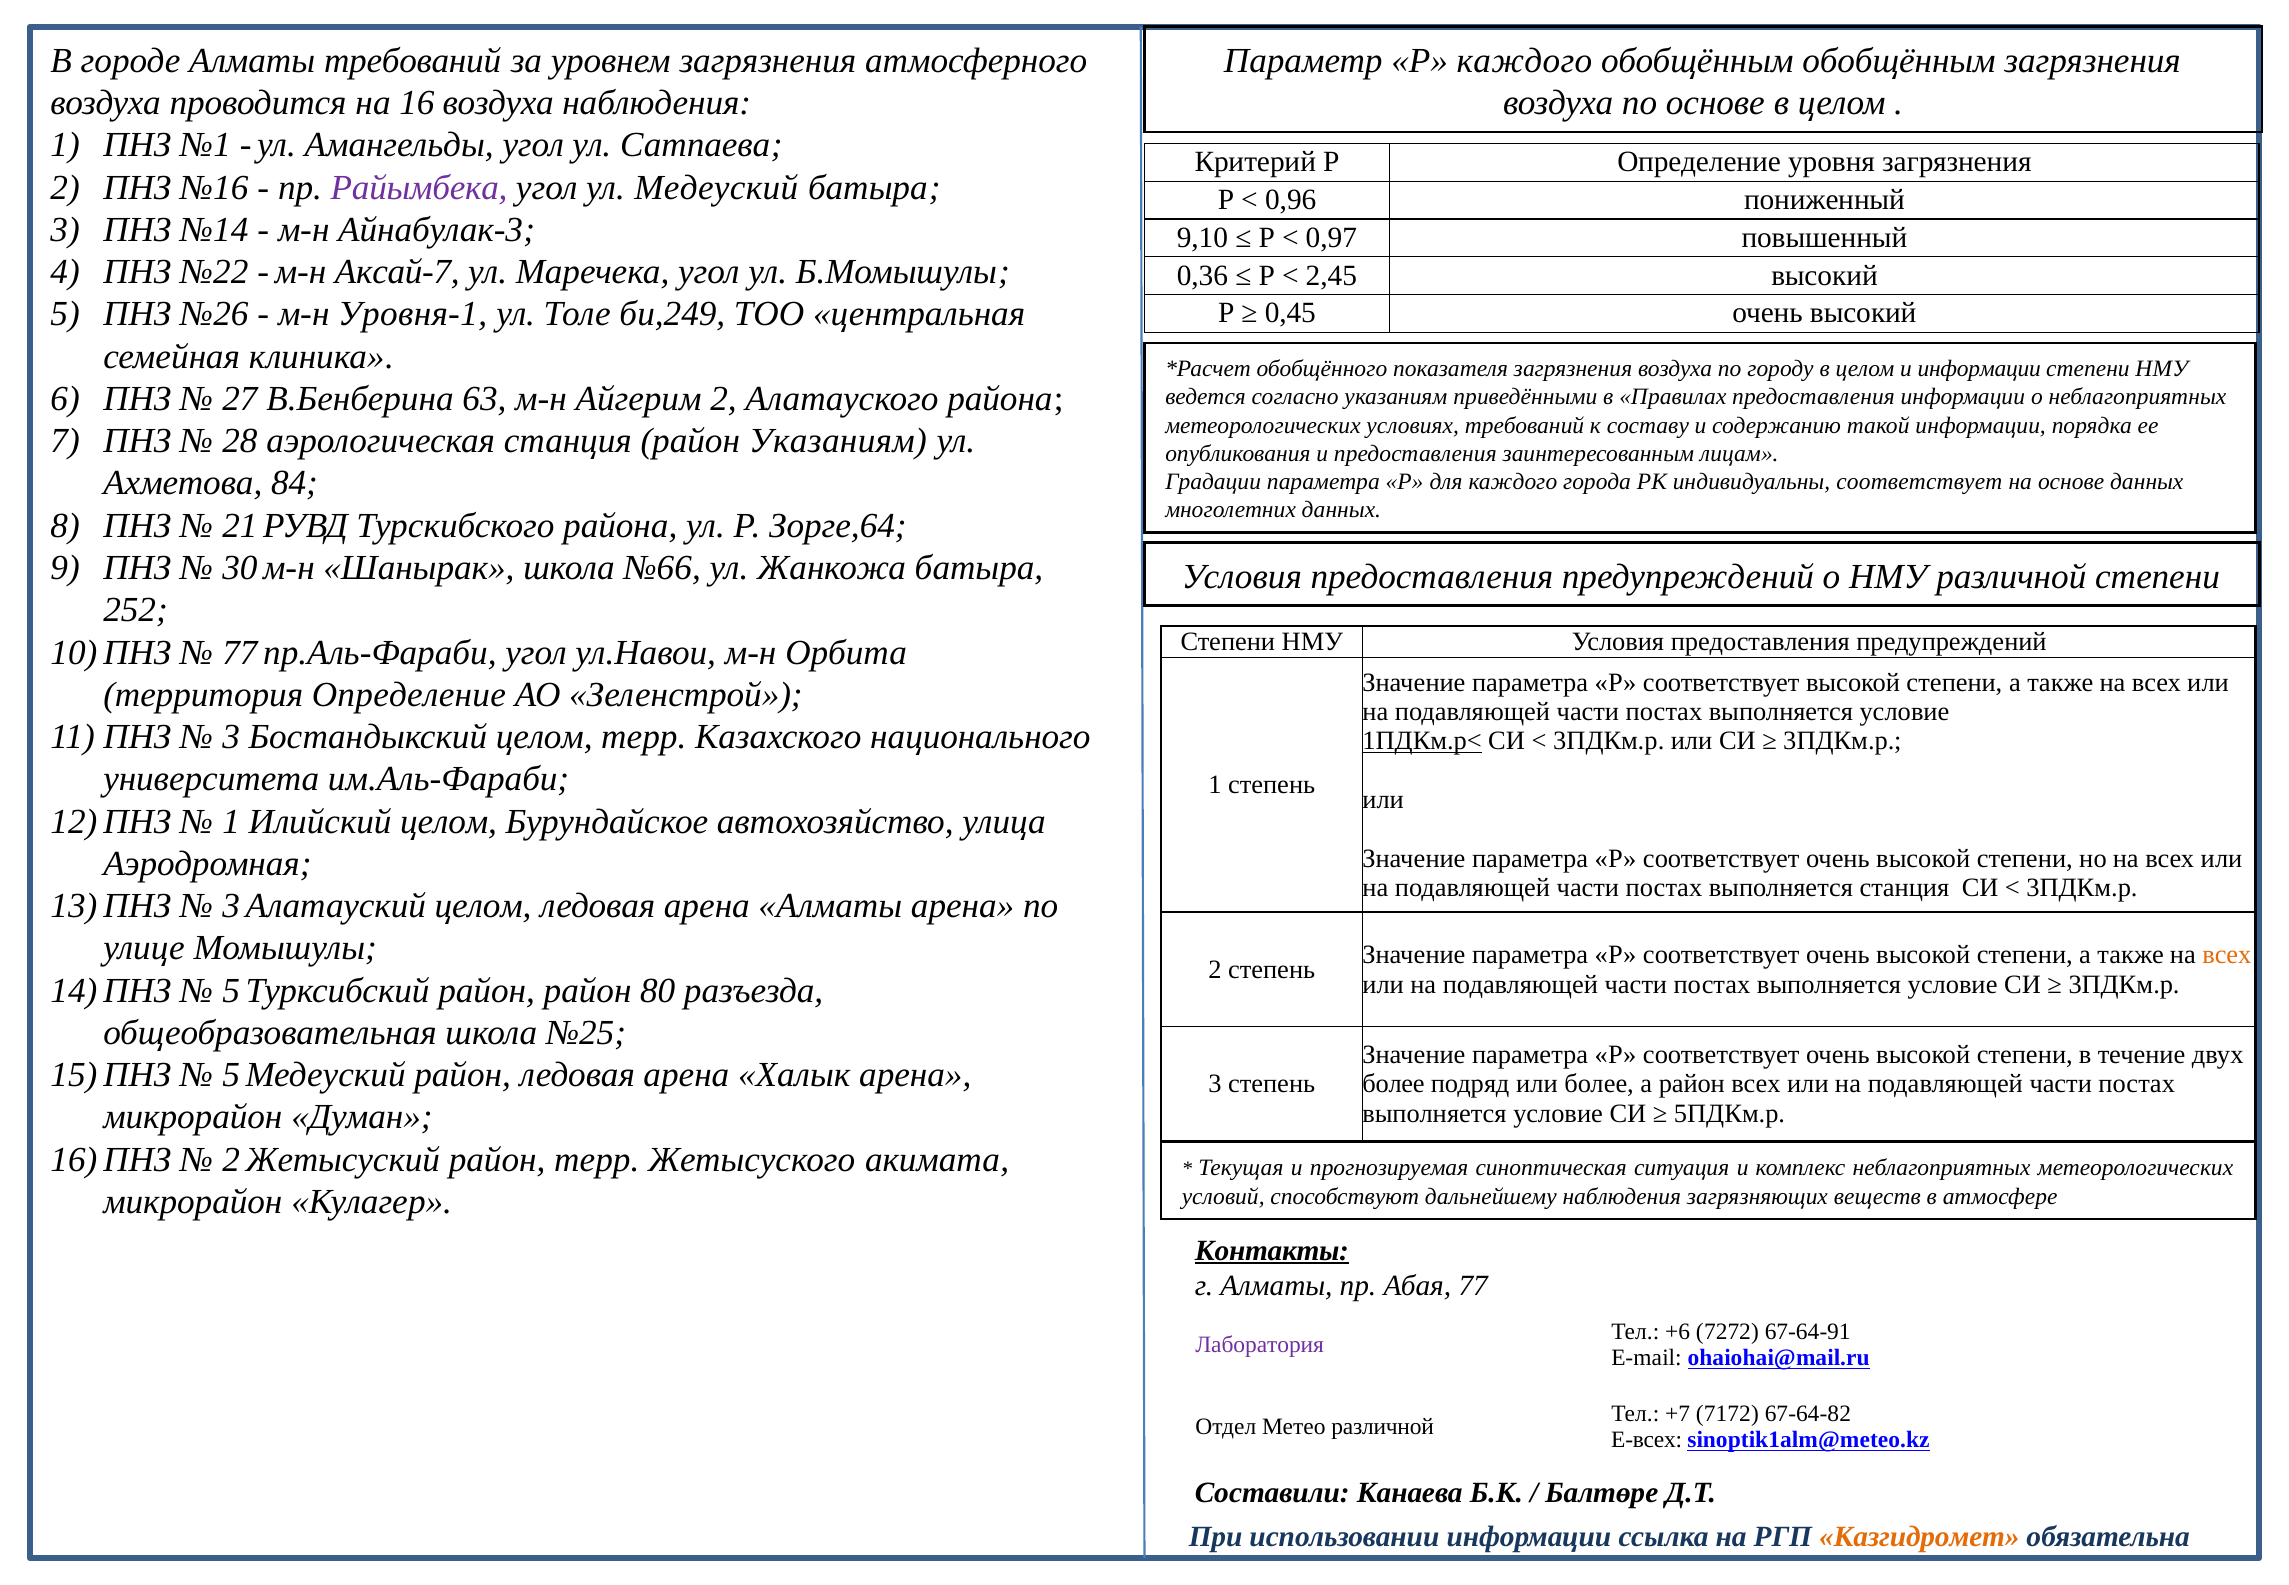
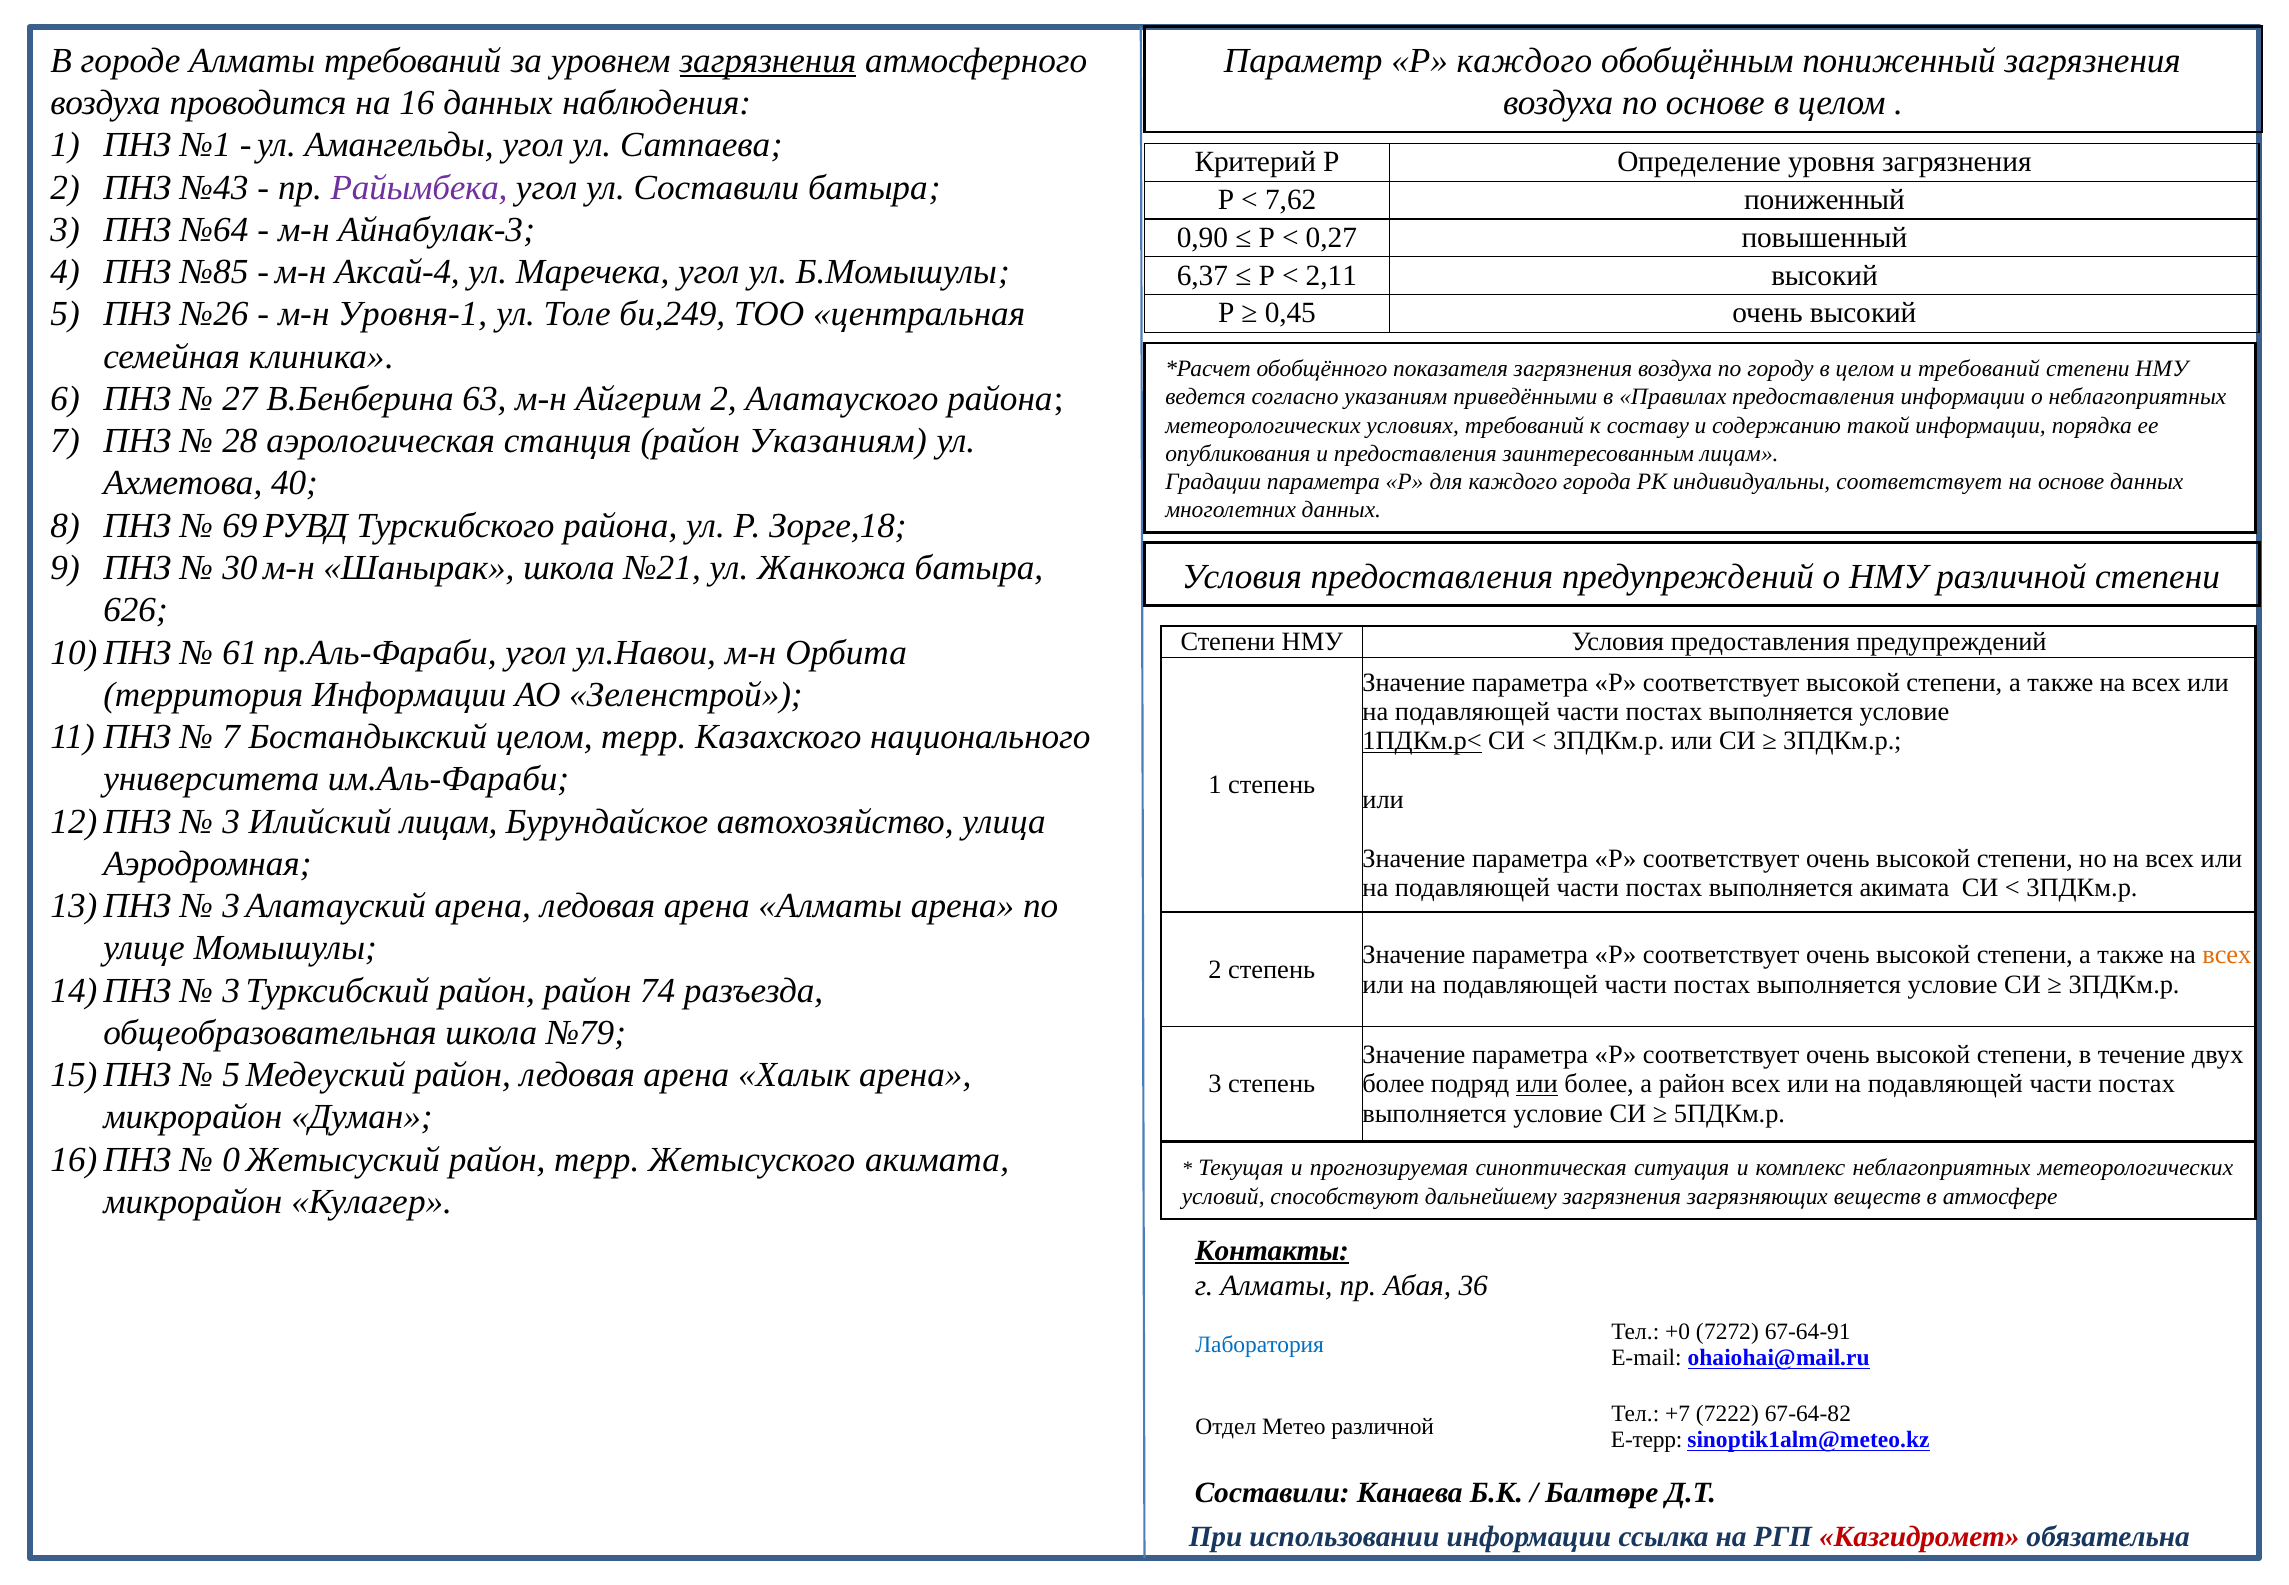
загрязнения at (768, 61) underline: none -> present
обобщённым обобщённым: обобщённым -> пониженный
16 воздуха: воздуха -> данных
№16: №16 -> №43
ул Медеуский: Медеуский -> Составили
0,96: 0,96 -> 7,62
№14: №14 -> №64
9,10: 9,10 -> 0,90
0,97: 0,97 -> 0,27
№22: №22 -> №85
Аксай-7: Аксай-7 -> Аксай-4
0,36: 0,36 -> 6,37
2,45: 2,45 -> 2,11
и информации: информации -> требований
84: 84 -> 40
21: 21 -> 69
Зорге,64: Зорге,64 -> Зорге,18
№66: №66 -> №21
252: 252 -> 626
77 at (240, 652): 77 -> 61
территория Определение: Определение -> Информации
3 at (231, 737): 3 -> 7
1 at (231, 821): 1 -> 3
Илийский целом: целом -> лицам
выполняется станция: станция -> акимата
Алатауский целом: целом -> арена
5 at (231, 990): 5 -> 3
80: 80 -> 74
№25: №25 -> №79
или at (1537, 1084) underline: none -> present
2 at (231, 1159): 2 -> 0
дальнейшему наблюдения: наблюдения -> загрязнения
Абая 77: 77 -> 36
+6: +6 -> +0
Лаборатория colour: purple -> blue
7172: 7172 -> 7222
E-всех: E-всех -> E-терр
Казгидромет colour: orange -> red
